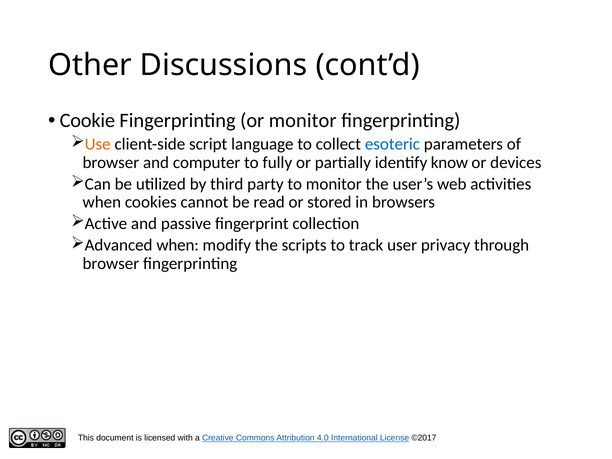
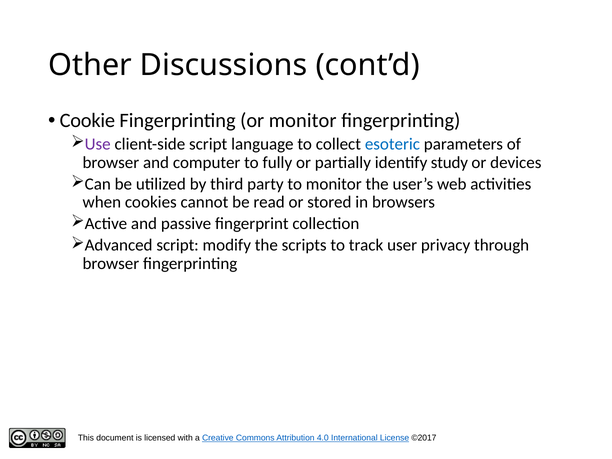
Use colour: orange -> purple
know: know -> study
Advanced when: when -> script
